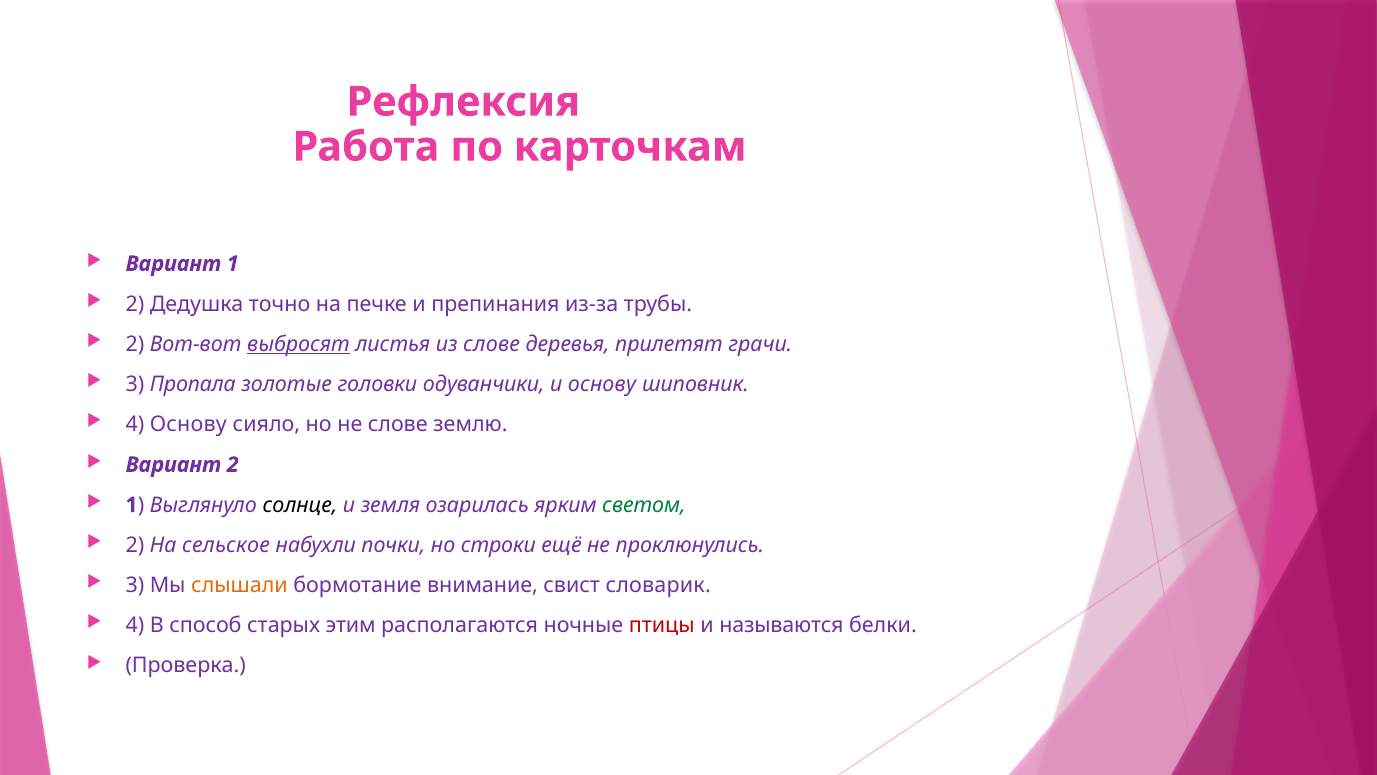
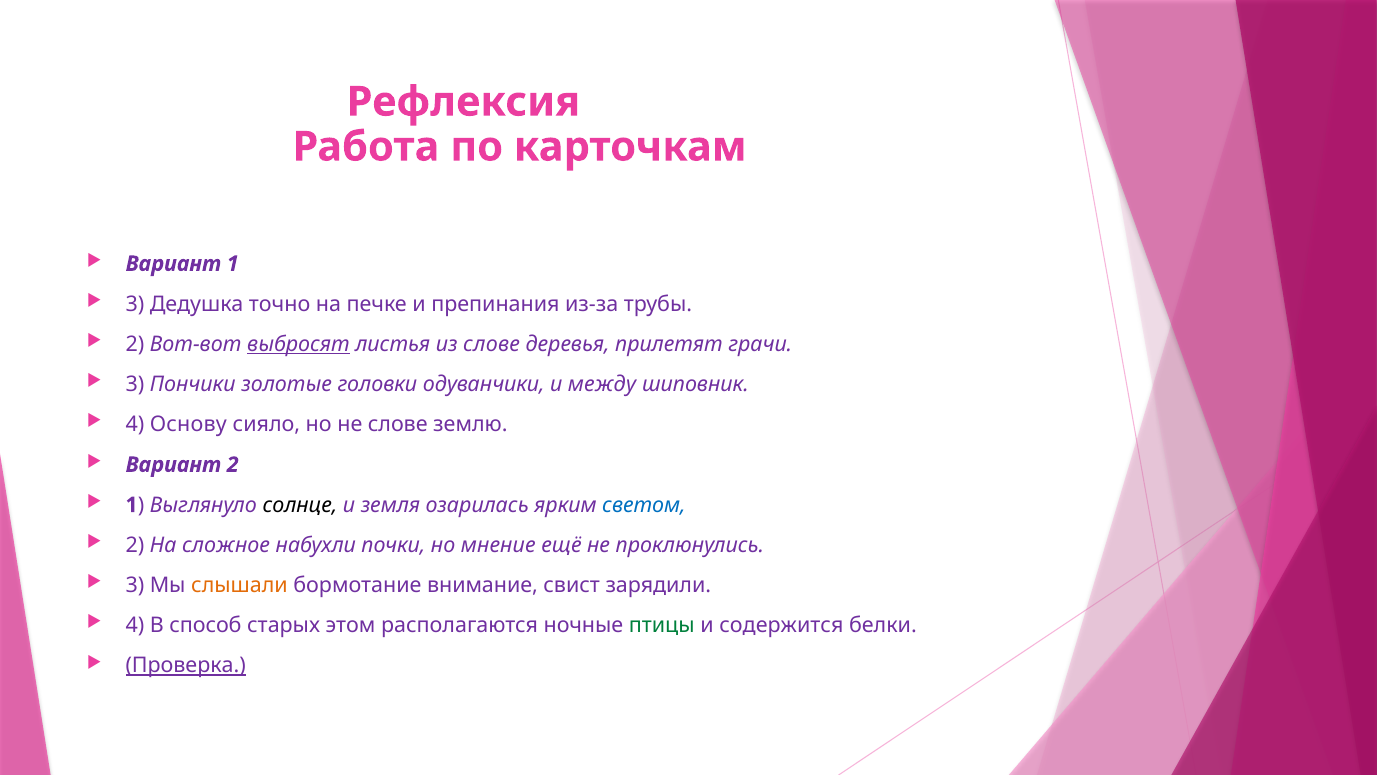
2 at (135, 304): 2 -> 3
Пропала: Пропала -> Пончики
и основу: основу -> между
светом colour: green -> blue
сельское: сельское -> сложное
строки: строки -> мнение
словарик: словарик -> зарядили
этим: этим -> этом
птицы colour: red -> green
называются: называются -> содержится
Проверка underline: none -> present
